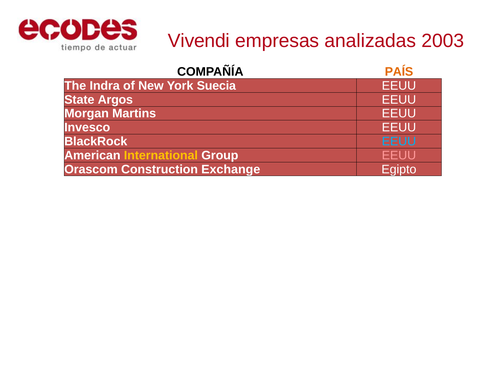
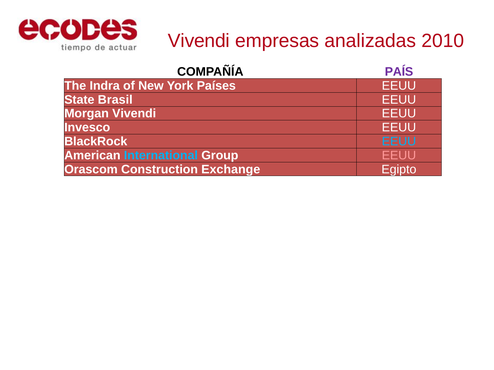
2003: 2003 -> 2010
PAÍS colour: orange -> purple
Suecia: Suecia -> Países
Argos: Argos -> Brasil
Morgan Martins: Martins -> Vivendi
International colour: yellow -> light blue
